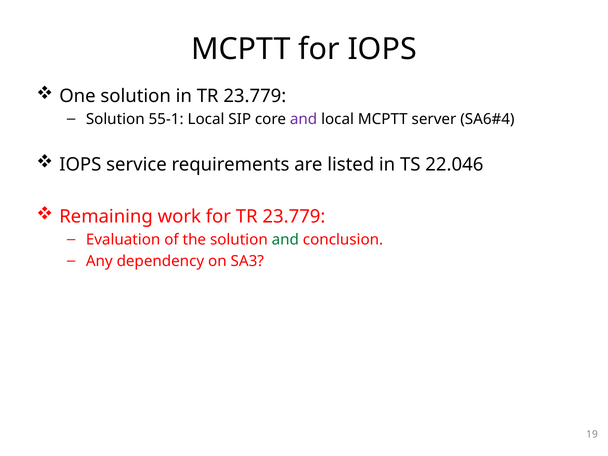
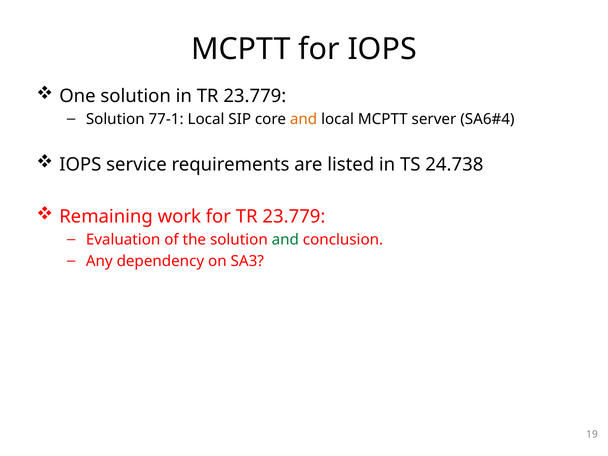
55-1: 55-1 -> 77-1
and at (304, 119) colour: purple -> orange
22.046: 22.046 -> 24.738
